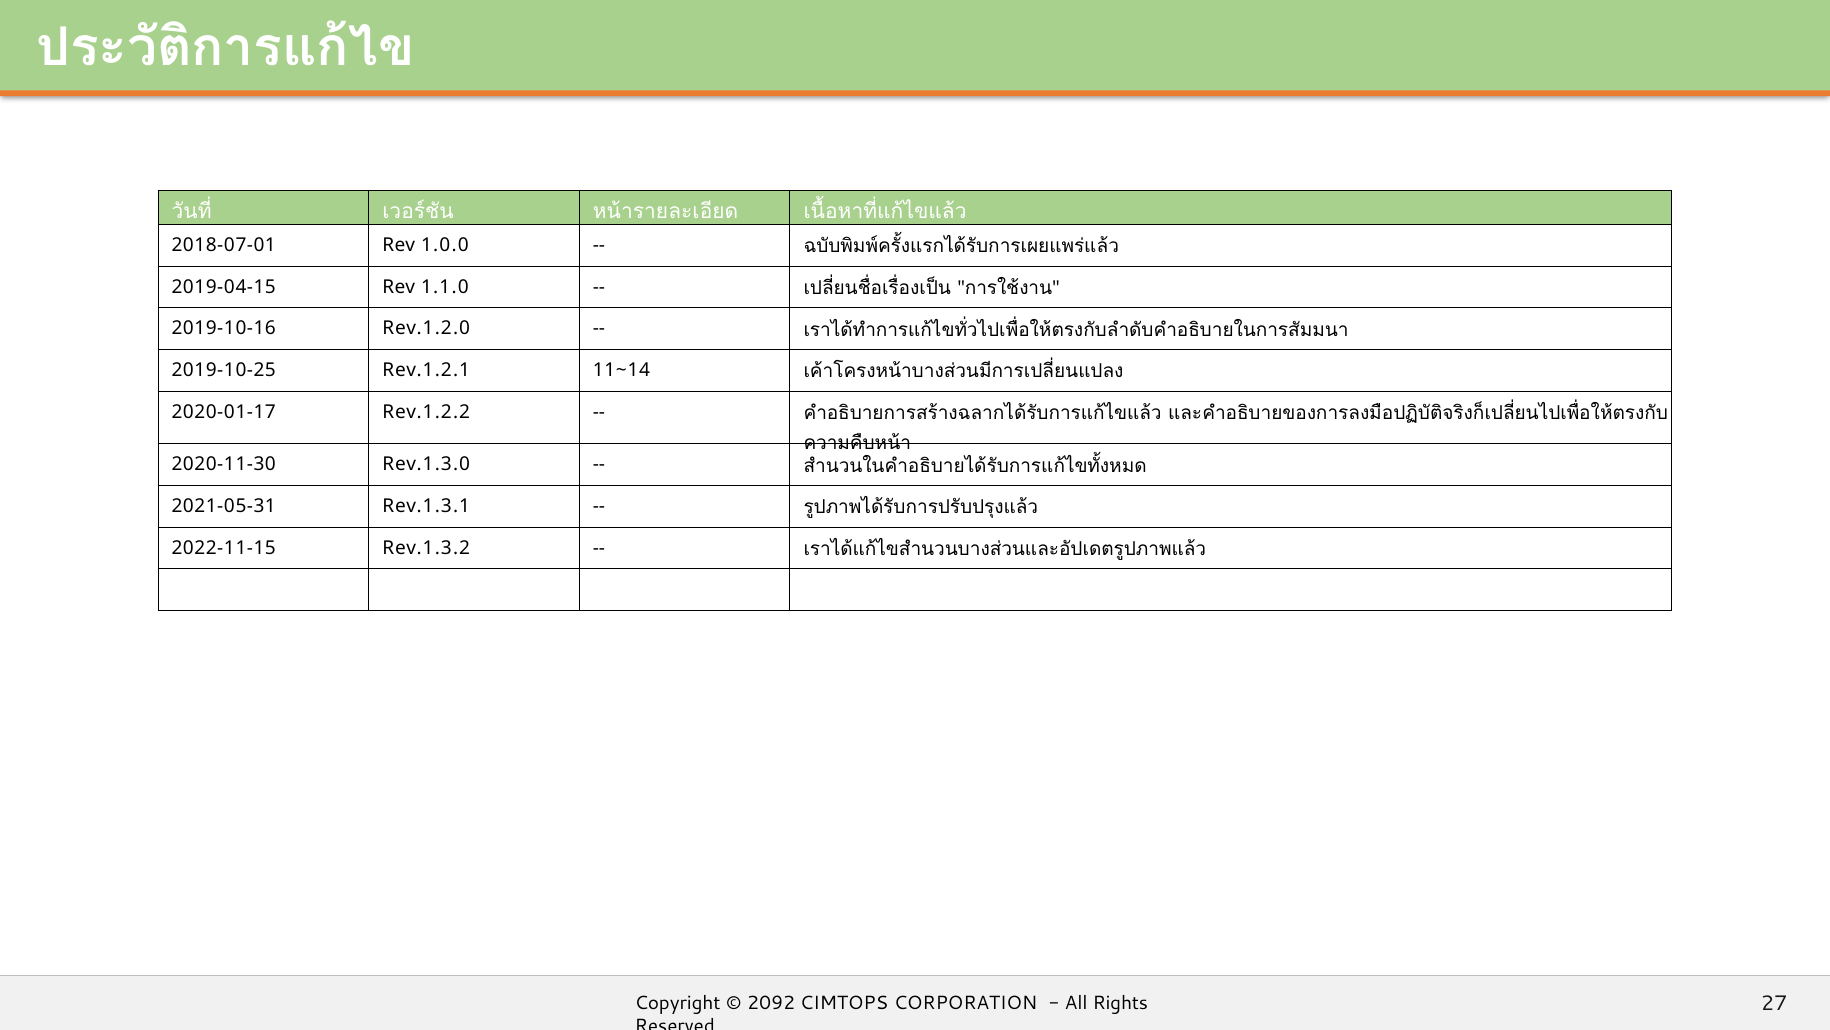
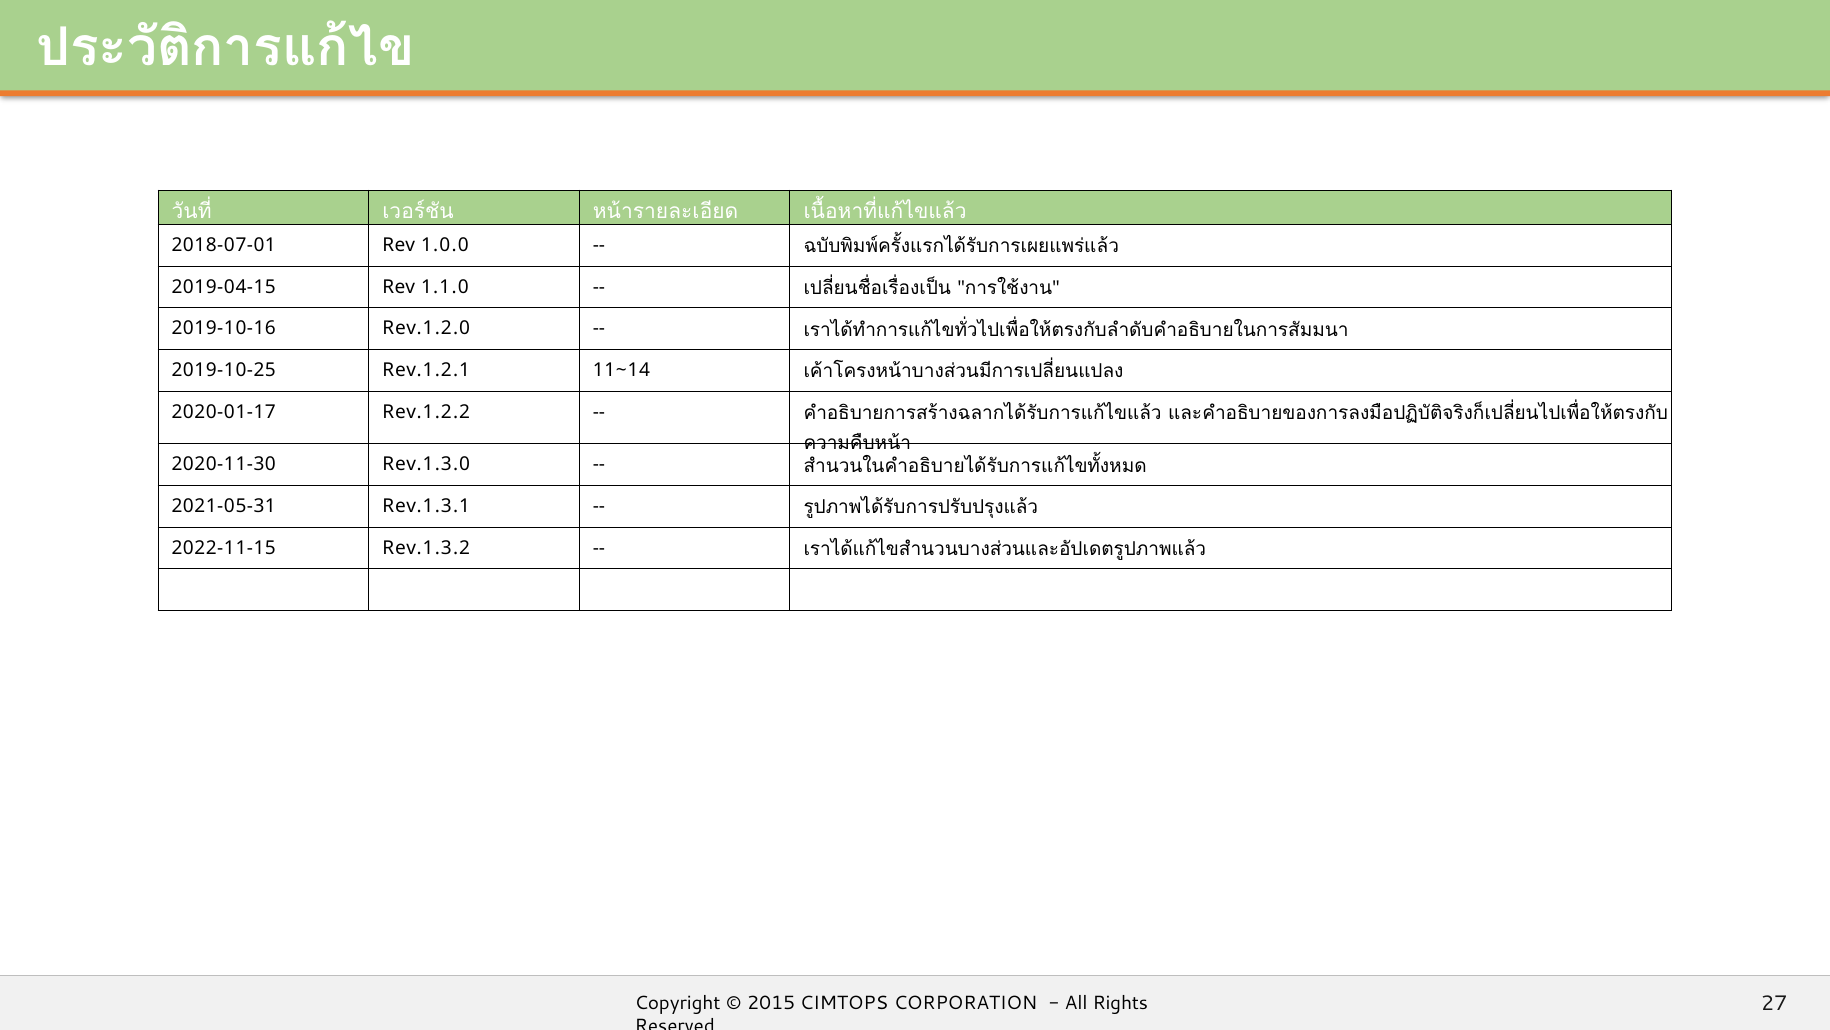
2092: 2092 -> 2015
